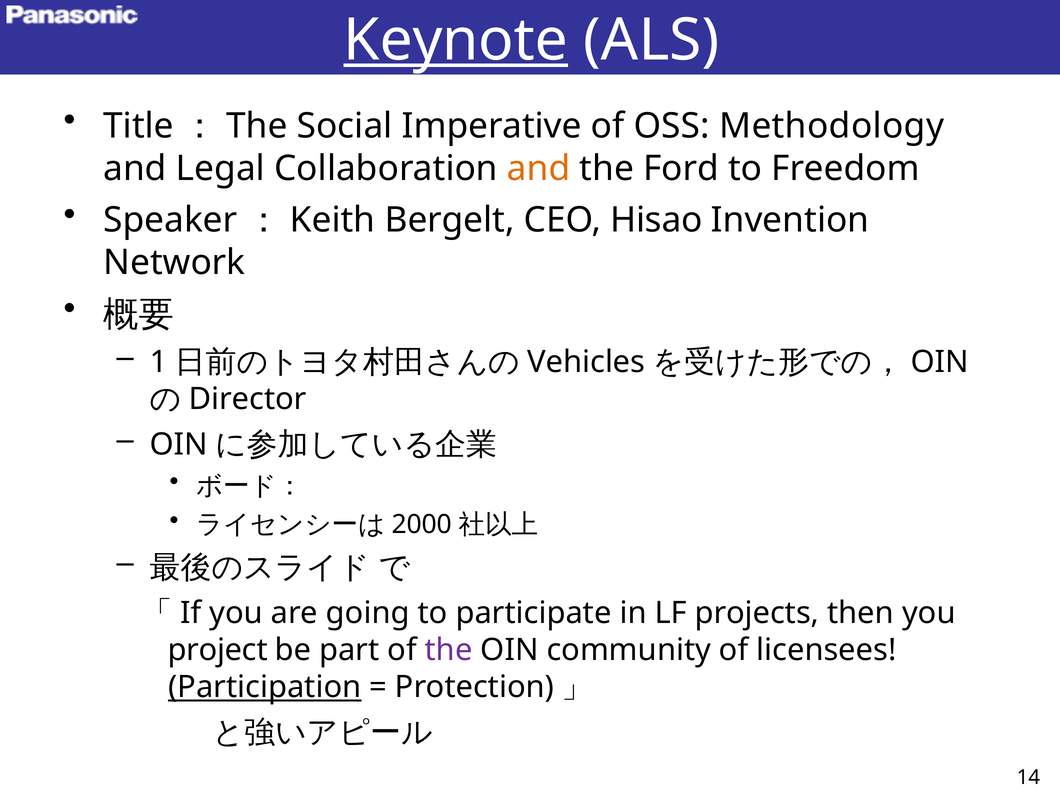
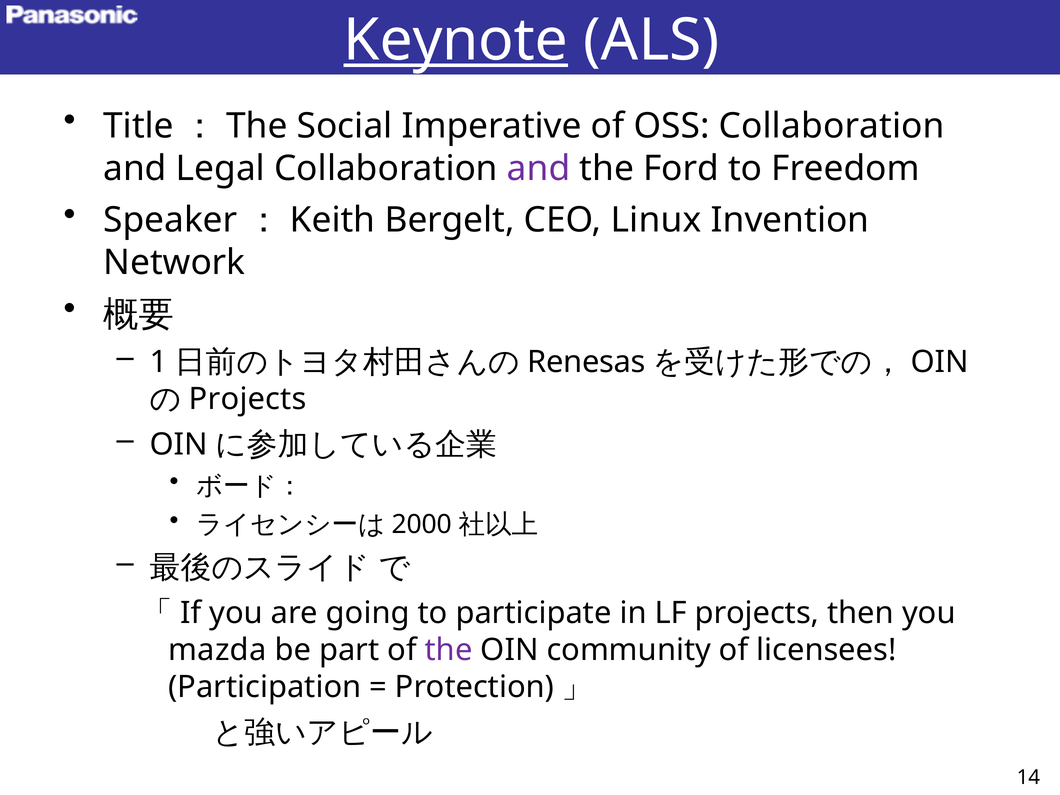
OSS Methodology: Methodology -> Collaboration
and at (539, 168) colour: orange -> purple
Hisao: Hisao -> Linux
Vehicles: Vehicles -> Renesas
Director at (248, 399): Director -> Projects
project: project -> mazda
Participation underline: present -> none
